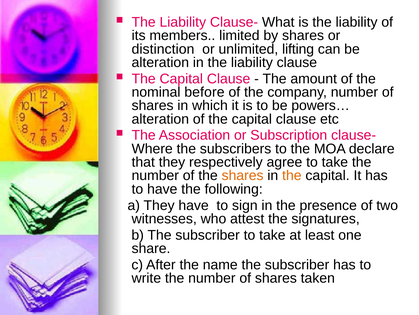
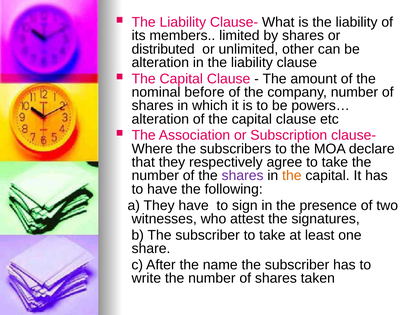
distinction: distinction -> distributed
lifting: lifting -> other
shares at (243, 175) colour: orange -> purple
